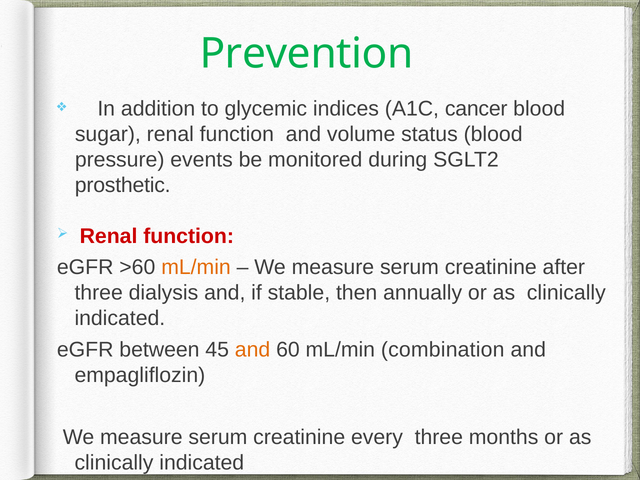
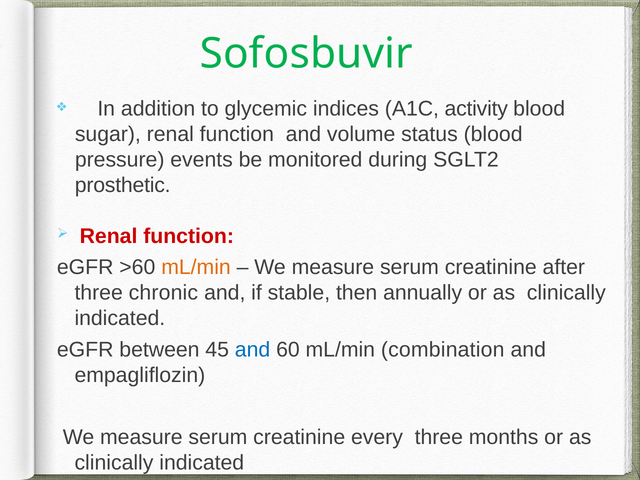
Prevention: Prevention -> Sofosbuvir
cancer: cancer -> activity
dialysis: dialysis -> chronic
and at (253, 350) colour: orange -> blue
